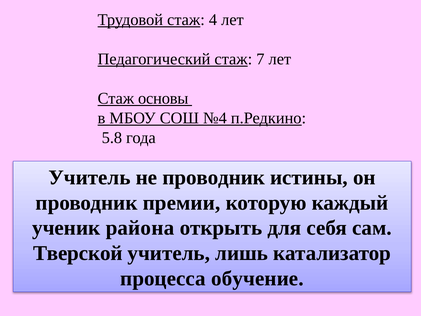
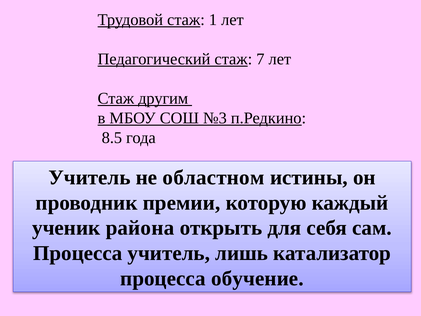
4: 4 -> 1
основы: основы -> другим
№4: №4 -> №3
5.8: 5.8 -> 8.5
не проводник: проводник -> областном
Тверской at (78, 253): Тверской -> Процесса
